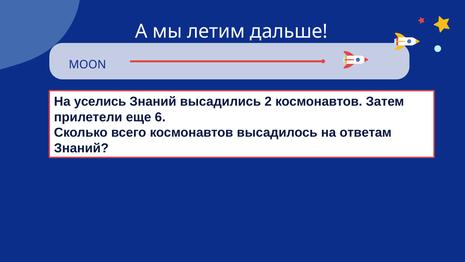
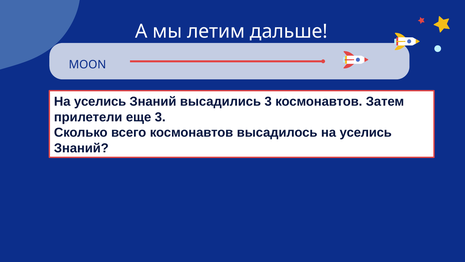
высадились 2: 2 -> 3
еще 6: 6 -> 3
высадилось на ответам: ответам -> уселись
